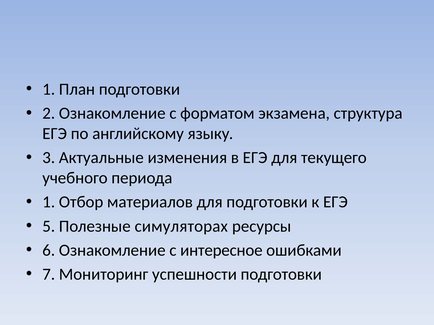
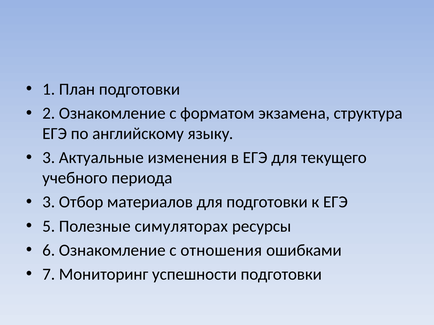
1 at (49, 202): 1 -> 3
интересное: интересное -> отношения
